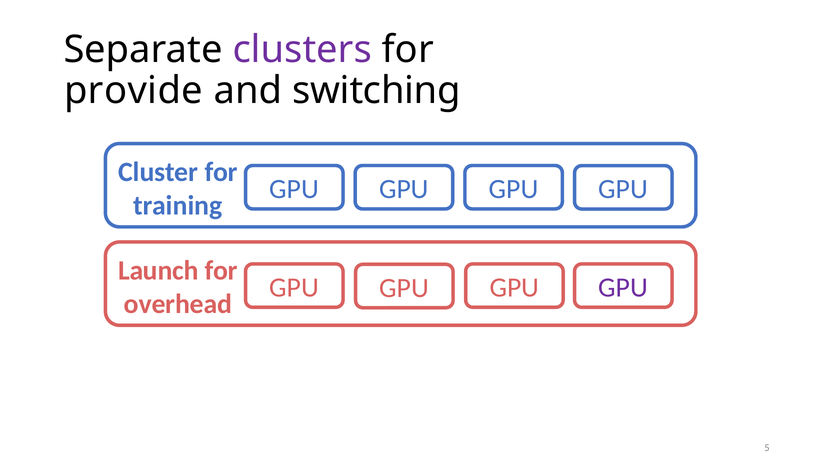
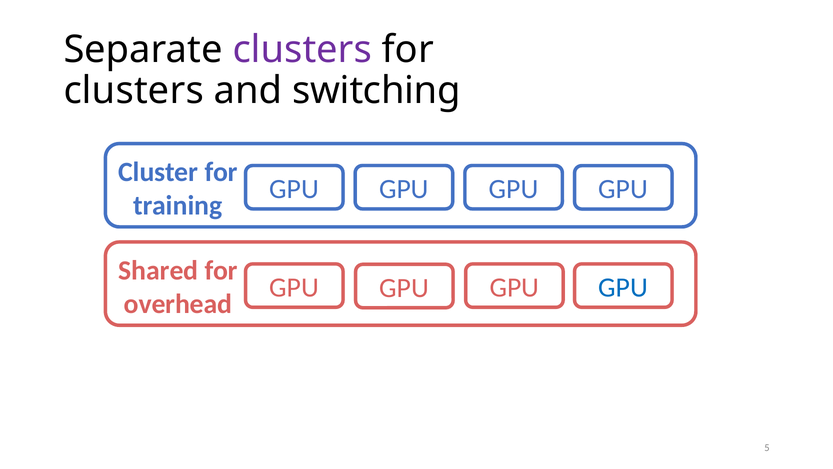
provide at (134, 91): provide -> clusters
Launch: Launch -> Shared
GPU at (623, 287) colour: purple -> blue
